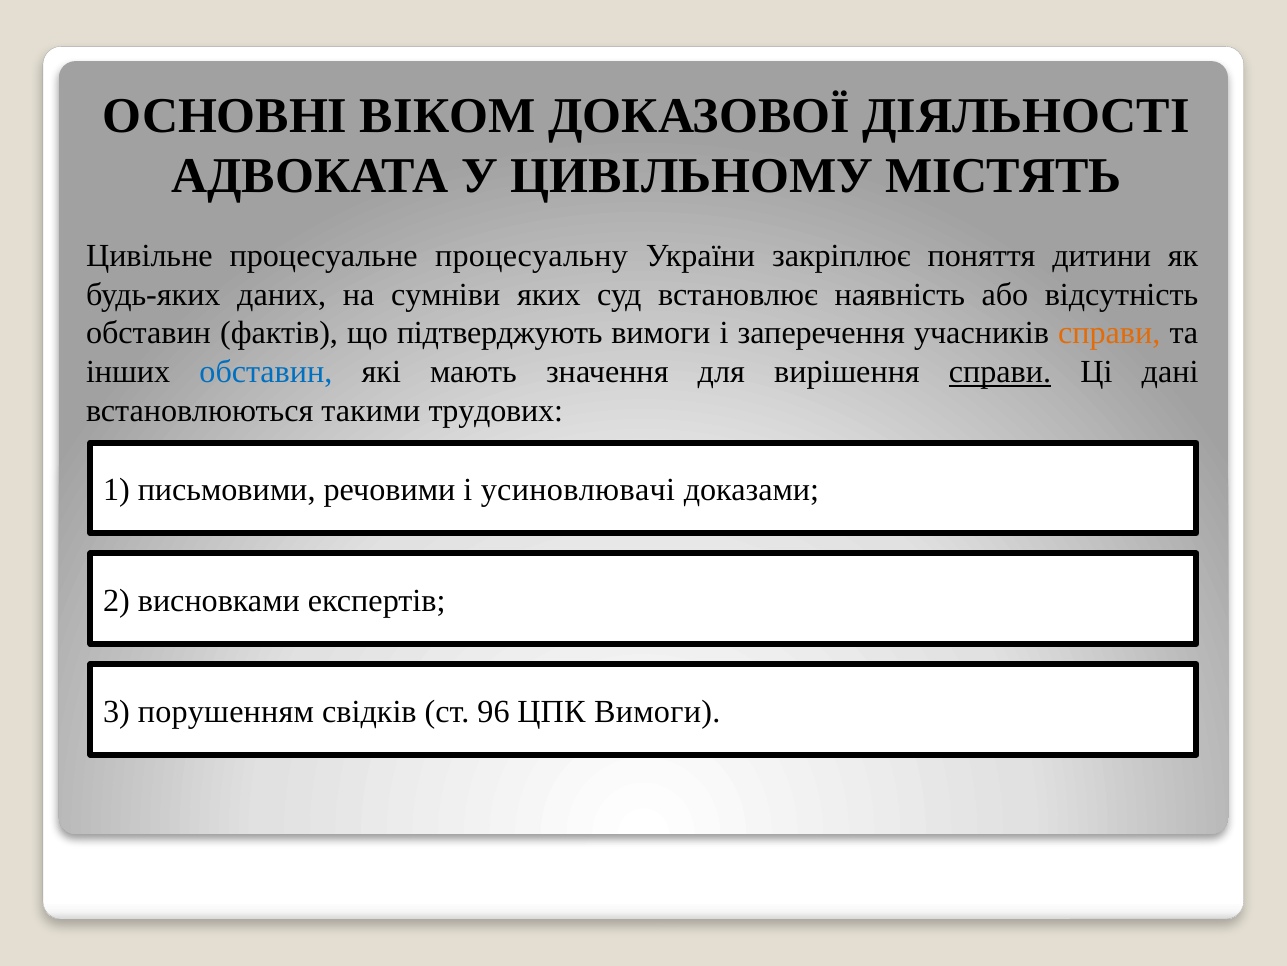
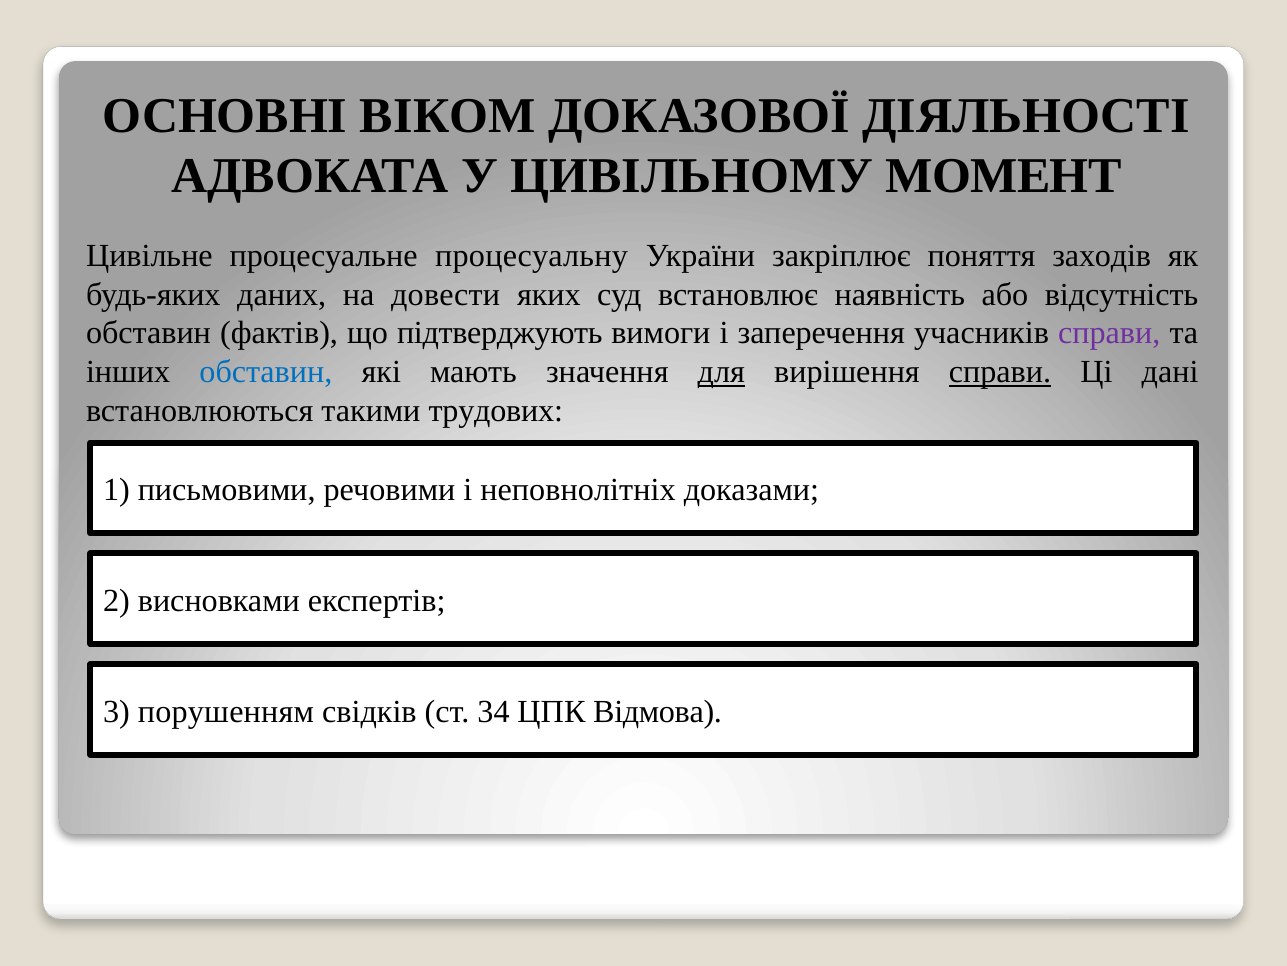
МІСТЯТЬ: МІСТЯТЬ -> МОМЕНТ
дитини: дитини -> заходів
сумніви: сумніви -> довести
справи at (1109, 333) colour: orange -> purple
для underline: none -> present
усиновлювачі: усиновлювачі -> неповнолітніх
96: 96 -> 34
ЦПК Вимоги: Вимоги -> Відмова
